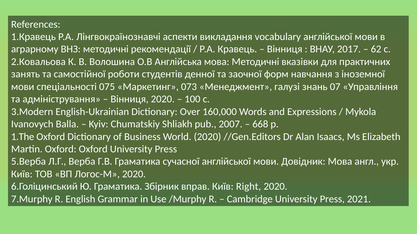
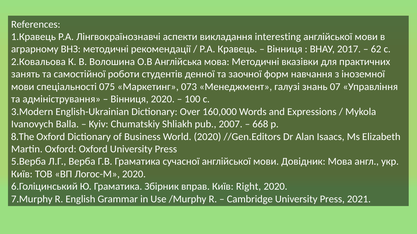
vocabulary: vocabulary -> interesting
1.The: 1.The -> 8.The
